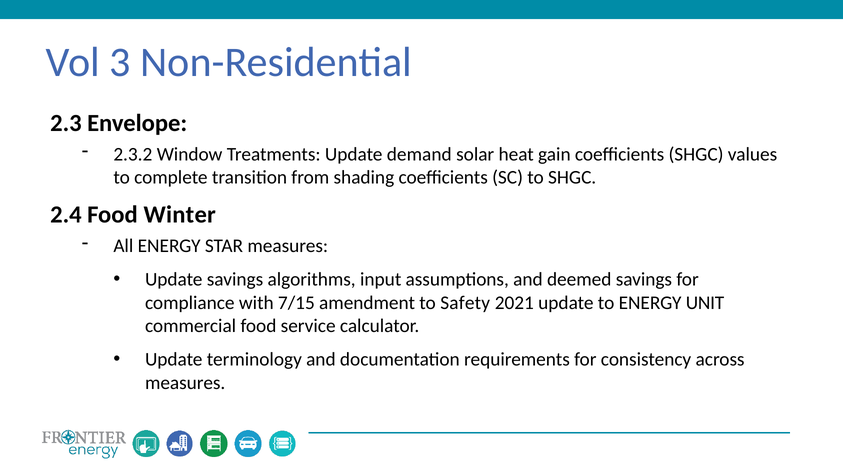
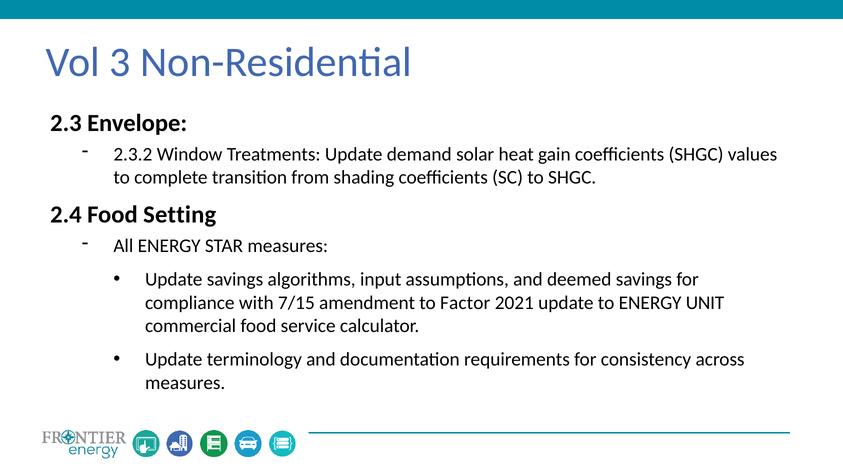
Winter: Winter -> Setting
Safety: Safety -> Factor
